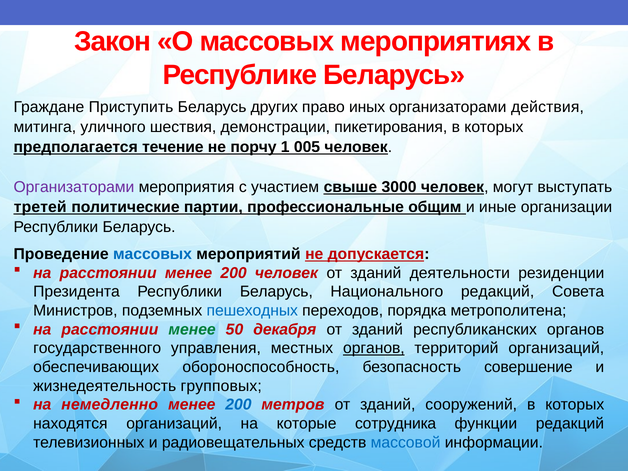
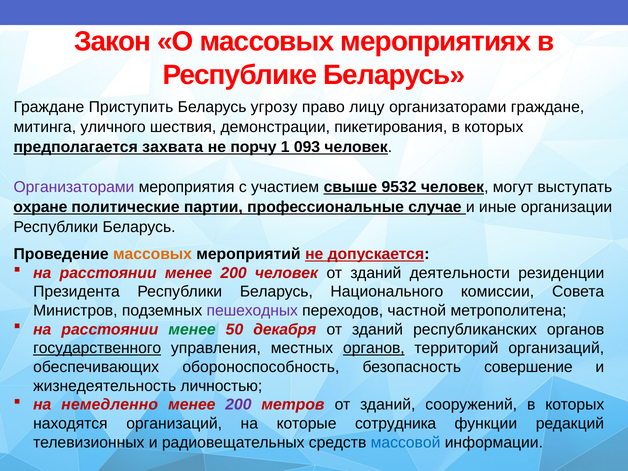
других: других -> угрозу
иных: иных -> лицу
организаторами действия: действия -> граждане
течение: течение -> захвата
005: 005 -> 093
3000: 3000 -> 9532
третей: третей -> охране
общим: общим -> случае
массовых at (153, 254) colour: blue -> orange
Национального редакций: редакций -> комиссии
пешеходных colour: blue -> purple
порядка: порядка -> частной
государственного underline: none -> present
групповых: групповых -> личностью
200 at (238, 405) colour: blue -> purple
